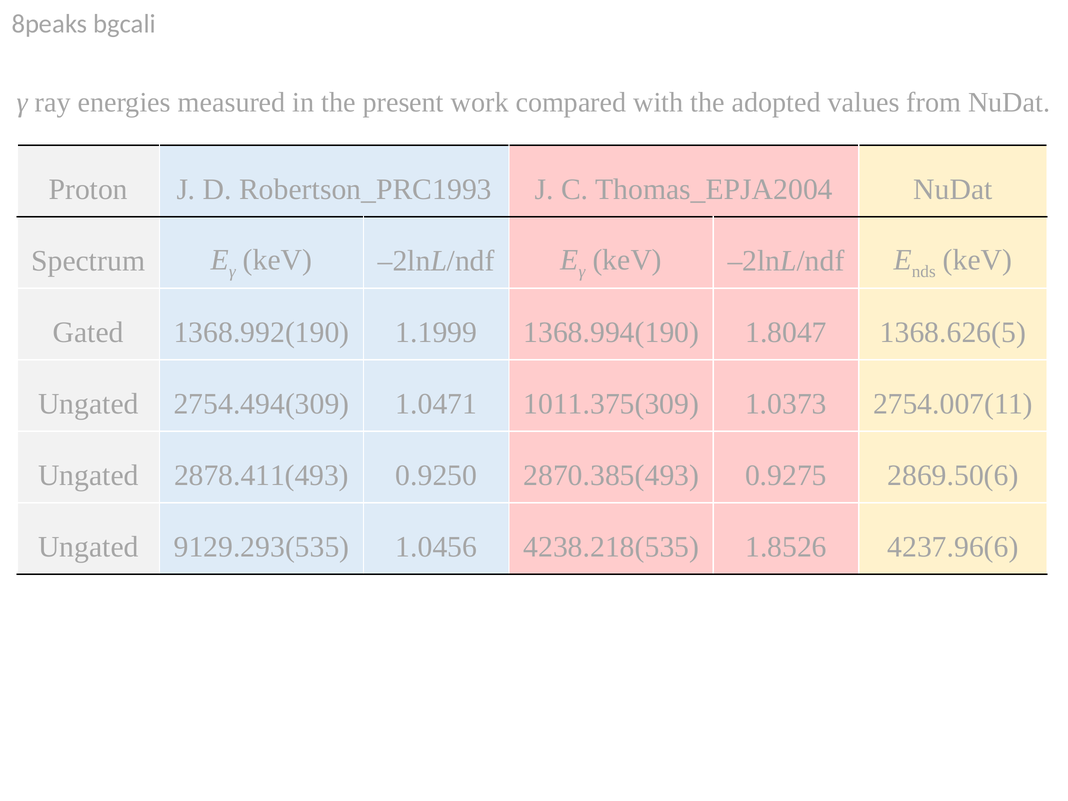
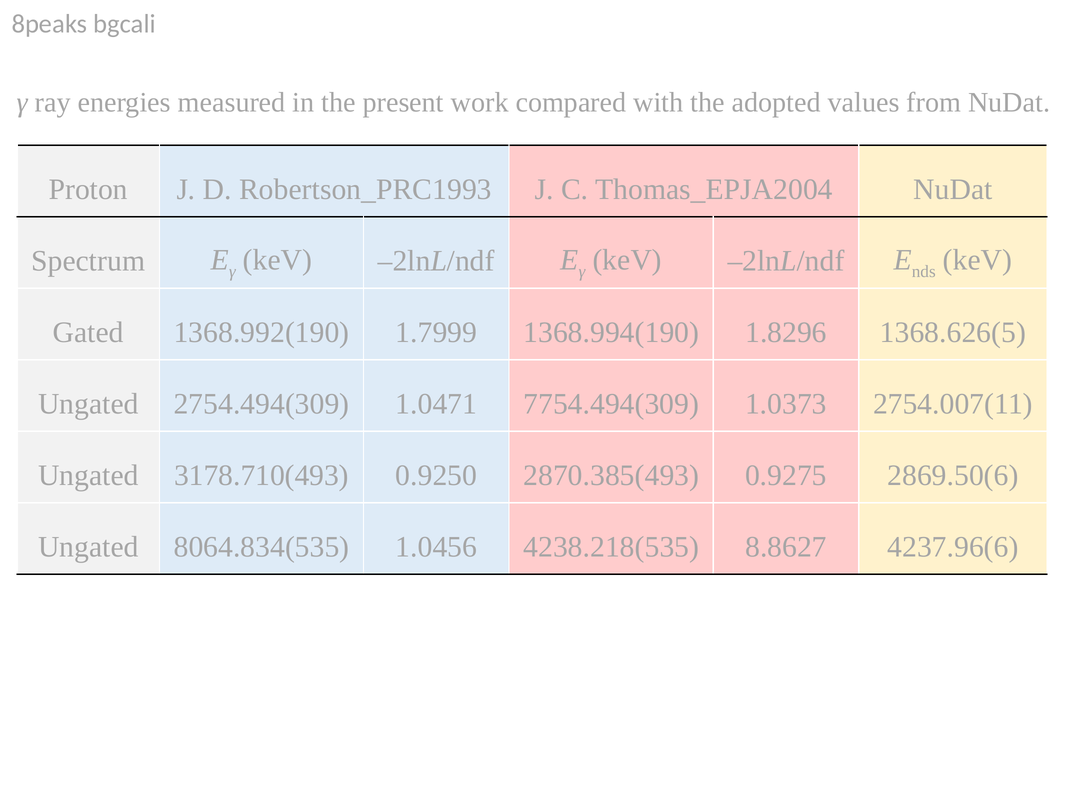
1.1999: 1.1999 -> 1.7999
1.8047: 1.8047 -> 1.8296
1011.375(309: 1011.375(309 -> 7754.494(309
2878.411(493: 2878.411(493 -> 3178.710(493
9129.293(535: 9129.293(535 -> 8064.834(535
1.8526: 1.8526 -> 8.8627
